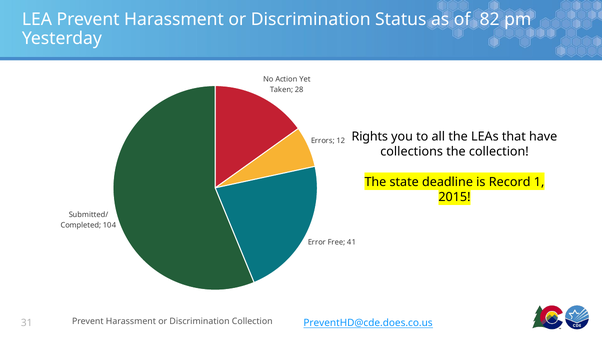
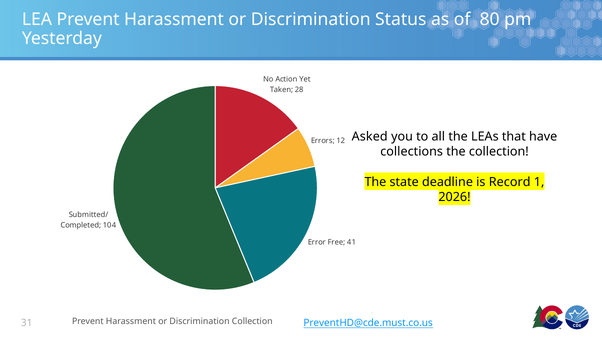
82: 82 -> 80
Rights: Rights -> Asked
2015: 2015 -> 2026
PreventHD@cde.does.co.us: PreventHD@cde.does.co.us -> PreventHD@cde.must.co.us
